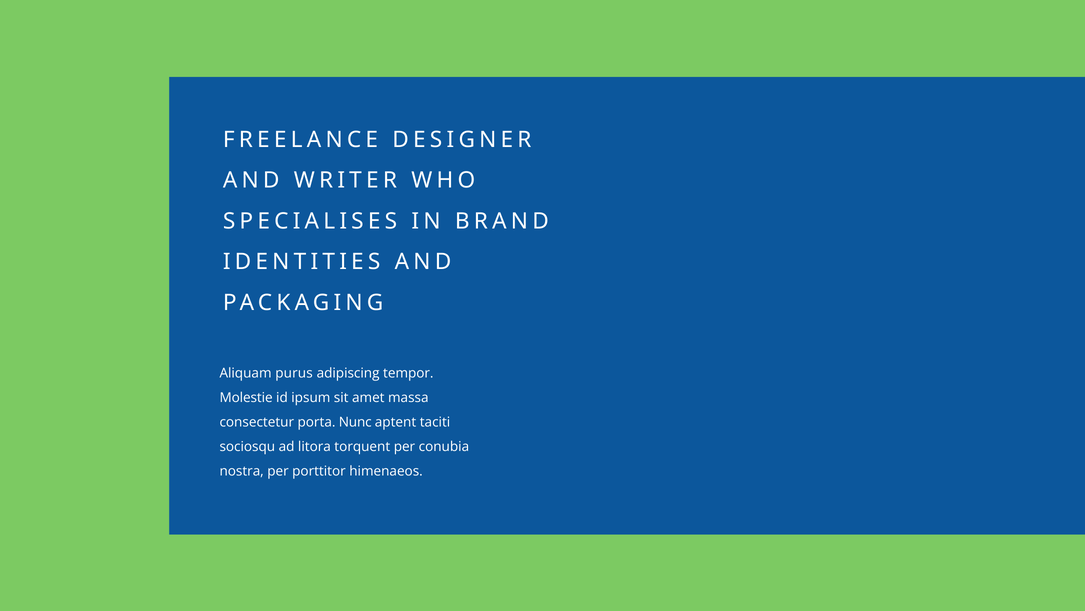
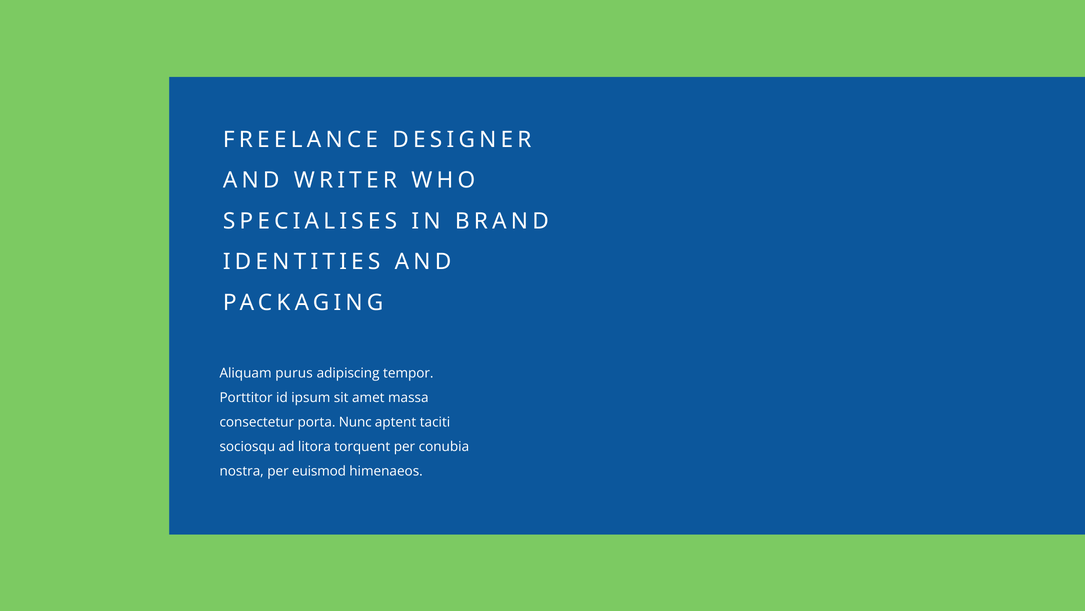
Molestie: Molestie -> Porttitor
porttitor: porttitor -> euismod
